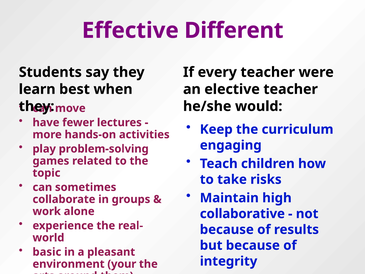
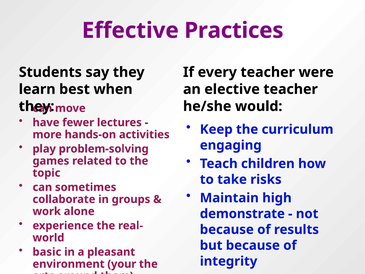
Different: Different -> Practices
collaborative: collaborative -> demonstrate
